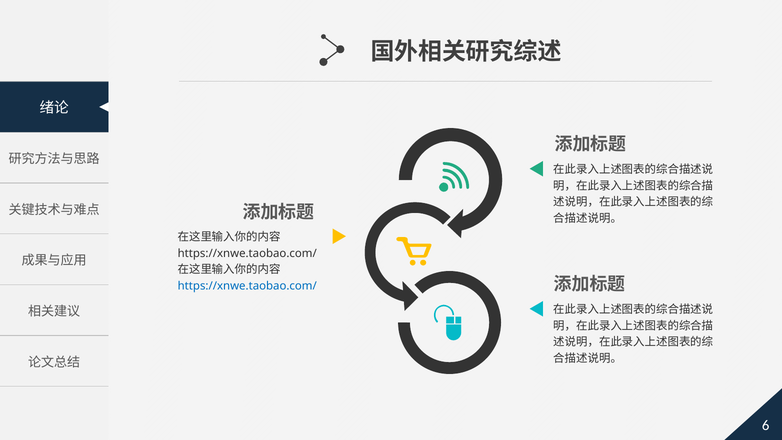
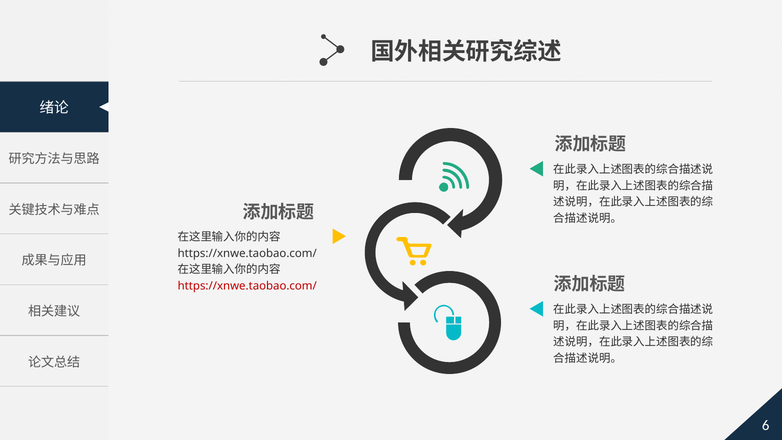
https://xnwe.taobao.com/ at (247, 286) colour: blue -> red
